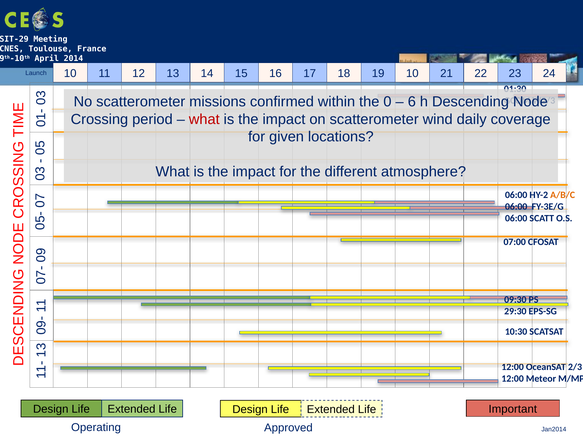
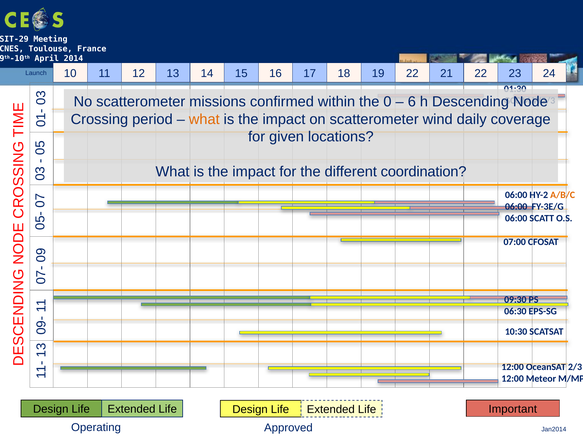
19 10: 10 -> 22
what at (204, 119) colour: red -> orange
atmosphere: atmosphere -> coordination
29:30: 29:30 -> 06:30
